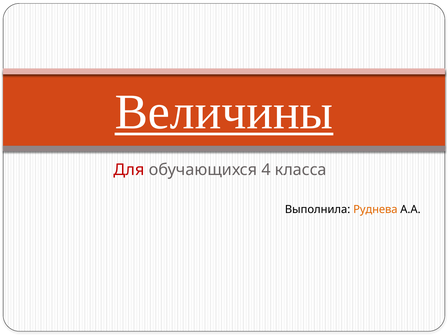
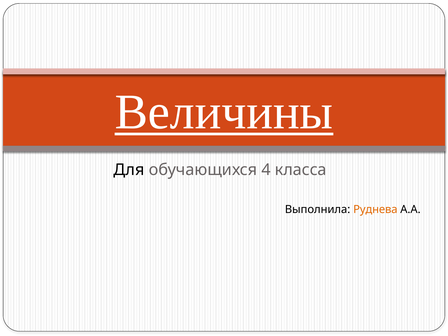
Для colour: red -> black
